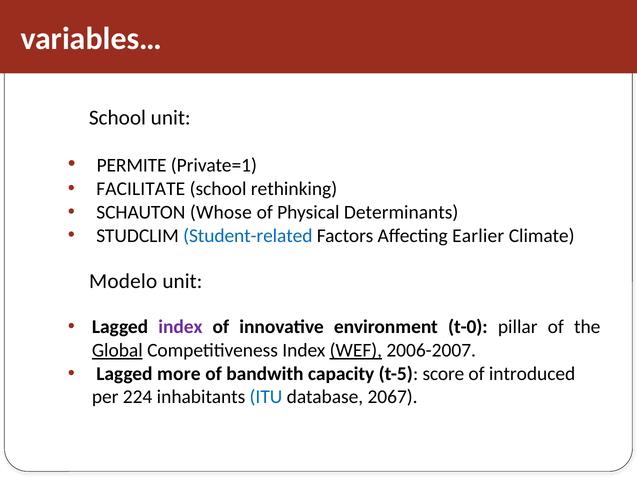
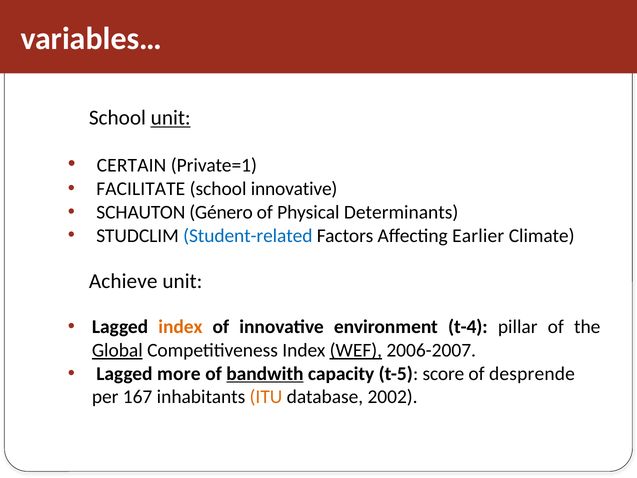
unit at (171, 118) underline: none -> present
PERMITE: PERMITE -> CERTAIN
school rethinking: rethinking -> innovative
Whose: Whose -> Género
Modelo: Modelo -> Achieve
index at (180, 327) colour: purple -> orange
t-0: t-0 -> t-4
bandwith underline: none -> present
introduced: introduced -> desprende
224: 224 -> 167
ITU colour: blue -> orange
2067: 2067 -> 2002
